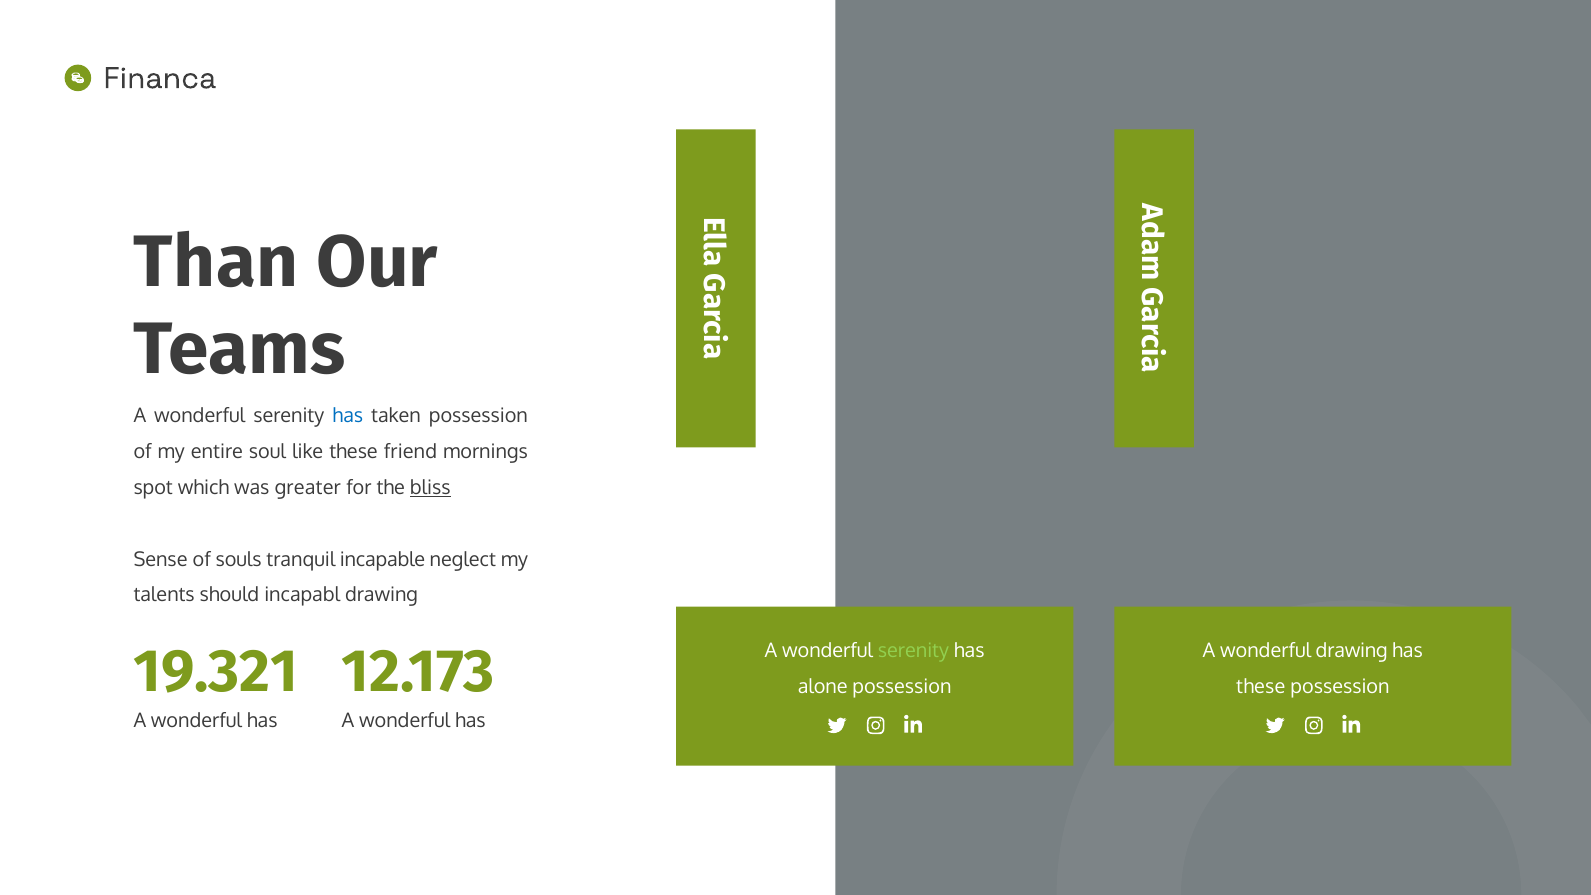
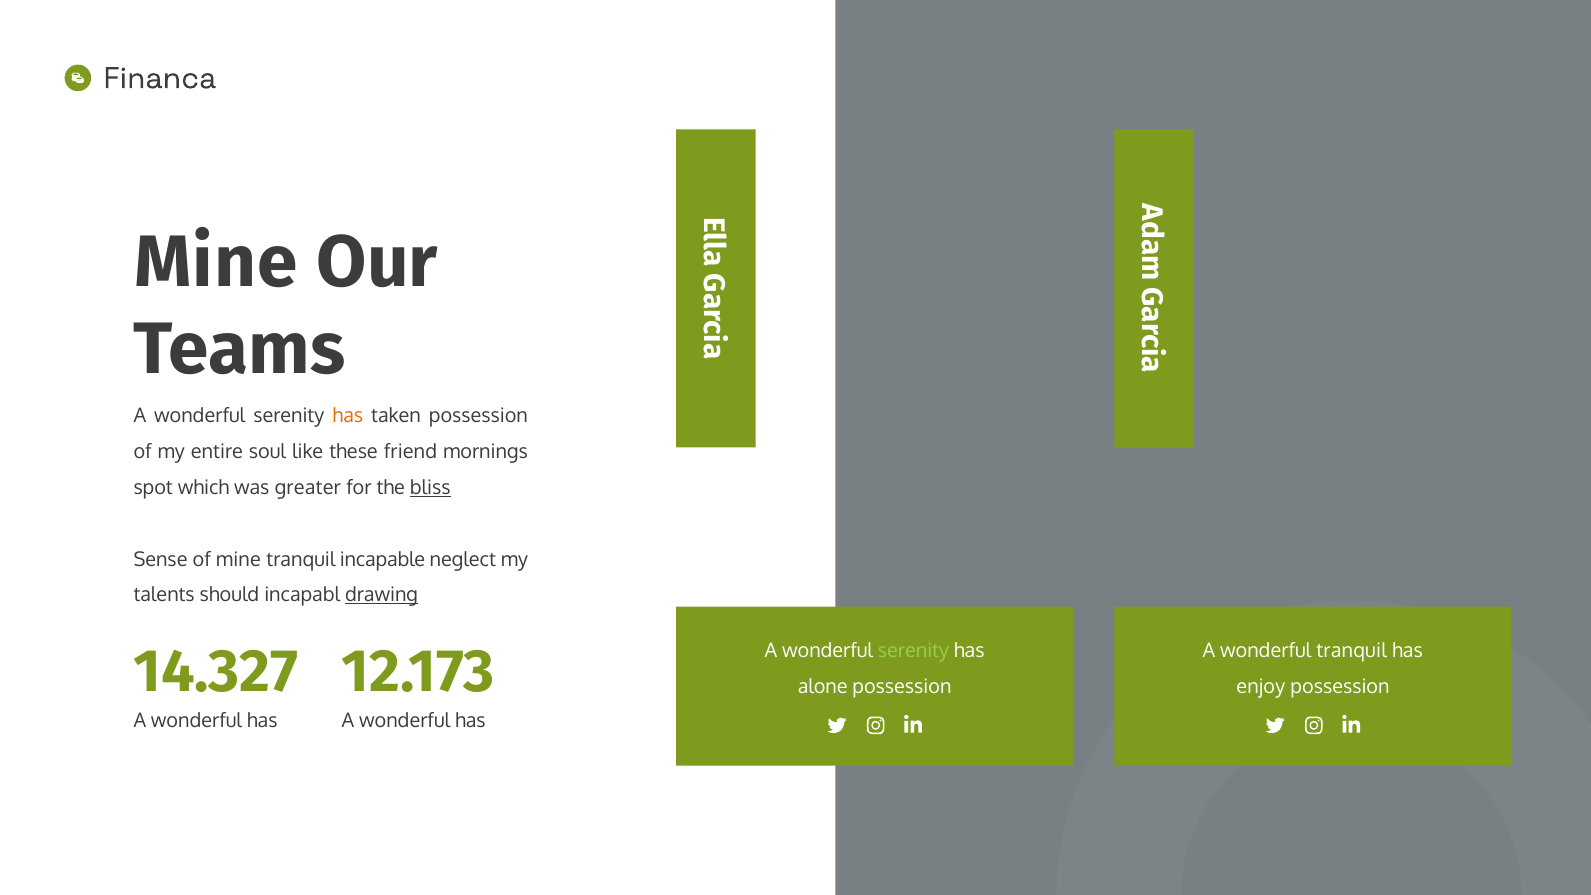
Than at (216, 262): Than -> Mine
has at (348, 416) colour: blue -> orange
of souls: souls -> mine
drawing at (382, 595) underline: none -> present
wonderful drawing: drawing -> tranquil
19.321: 19.321 -> 14.327
these at (1261, 686): these -> enjoy
